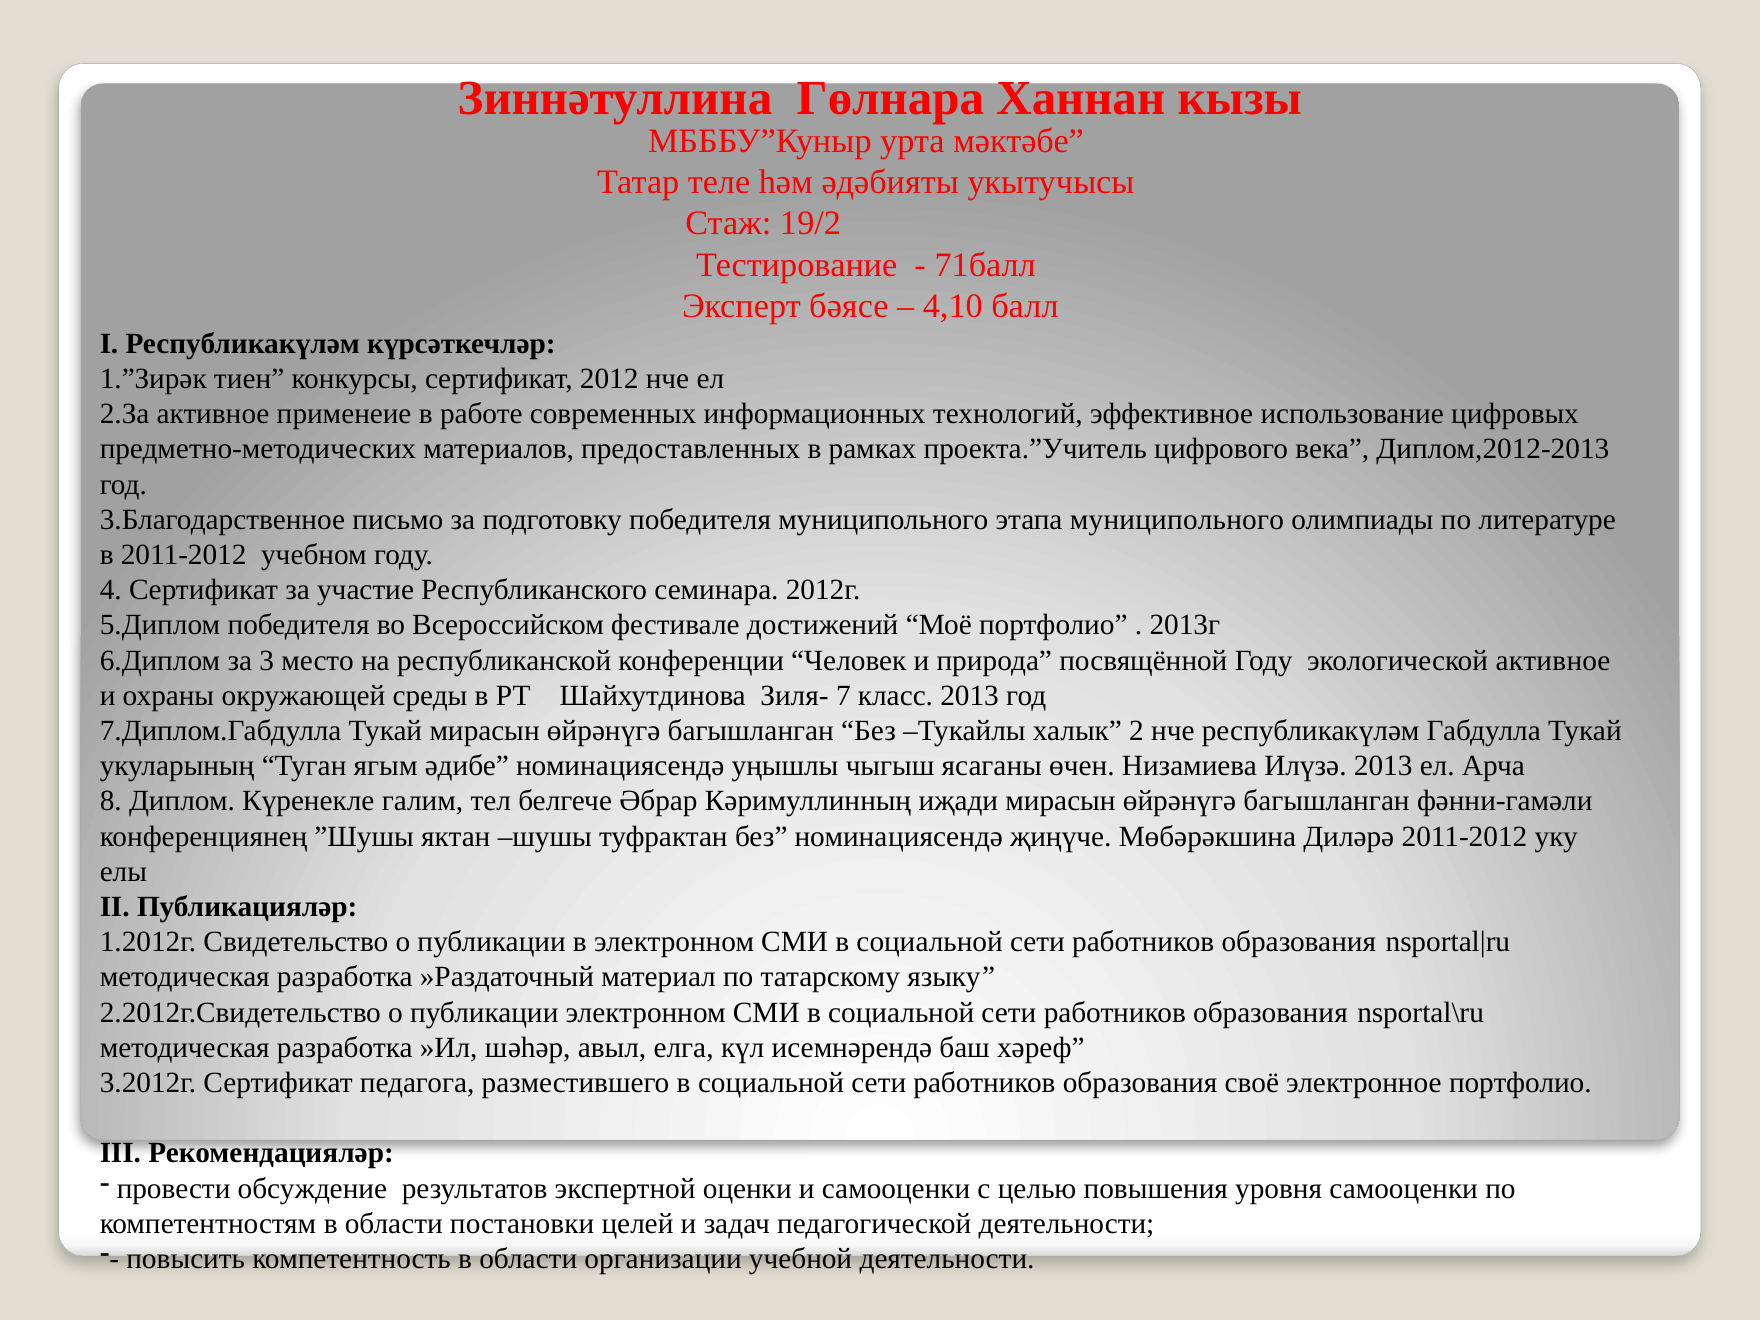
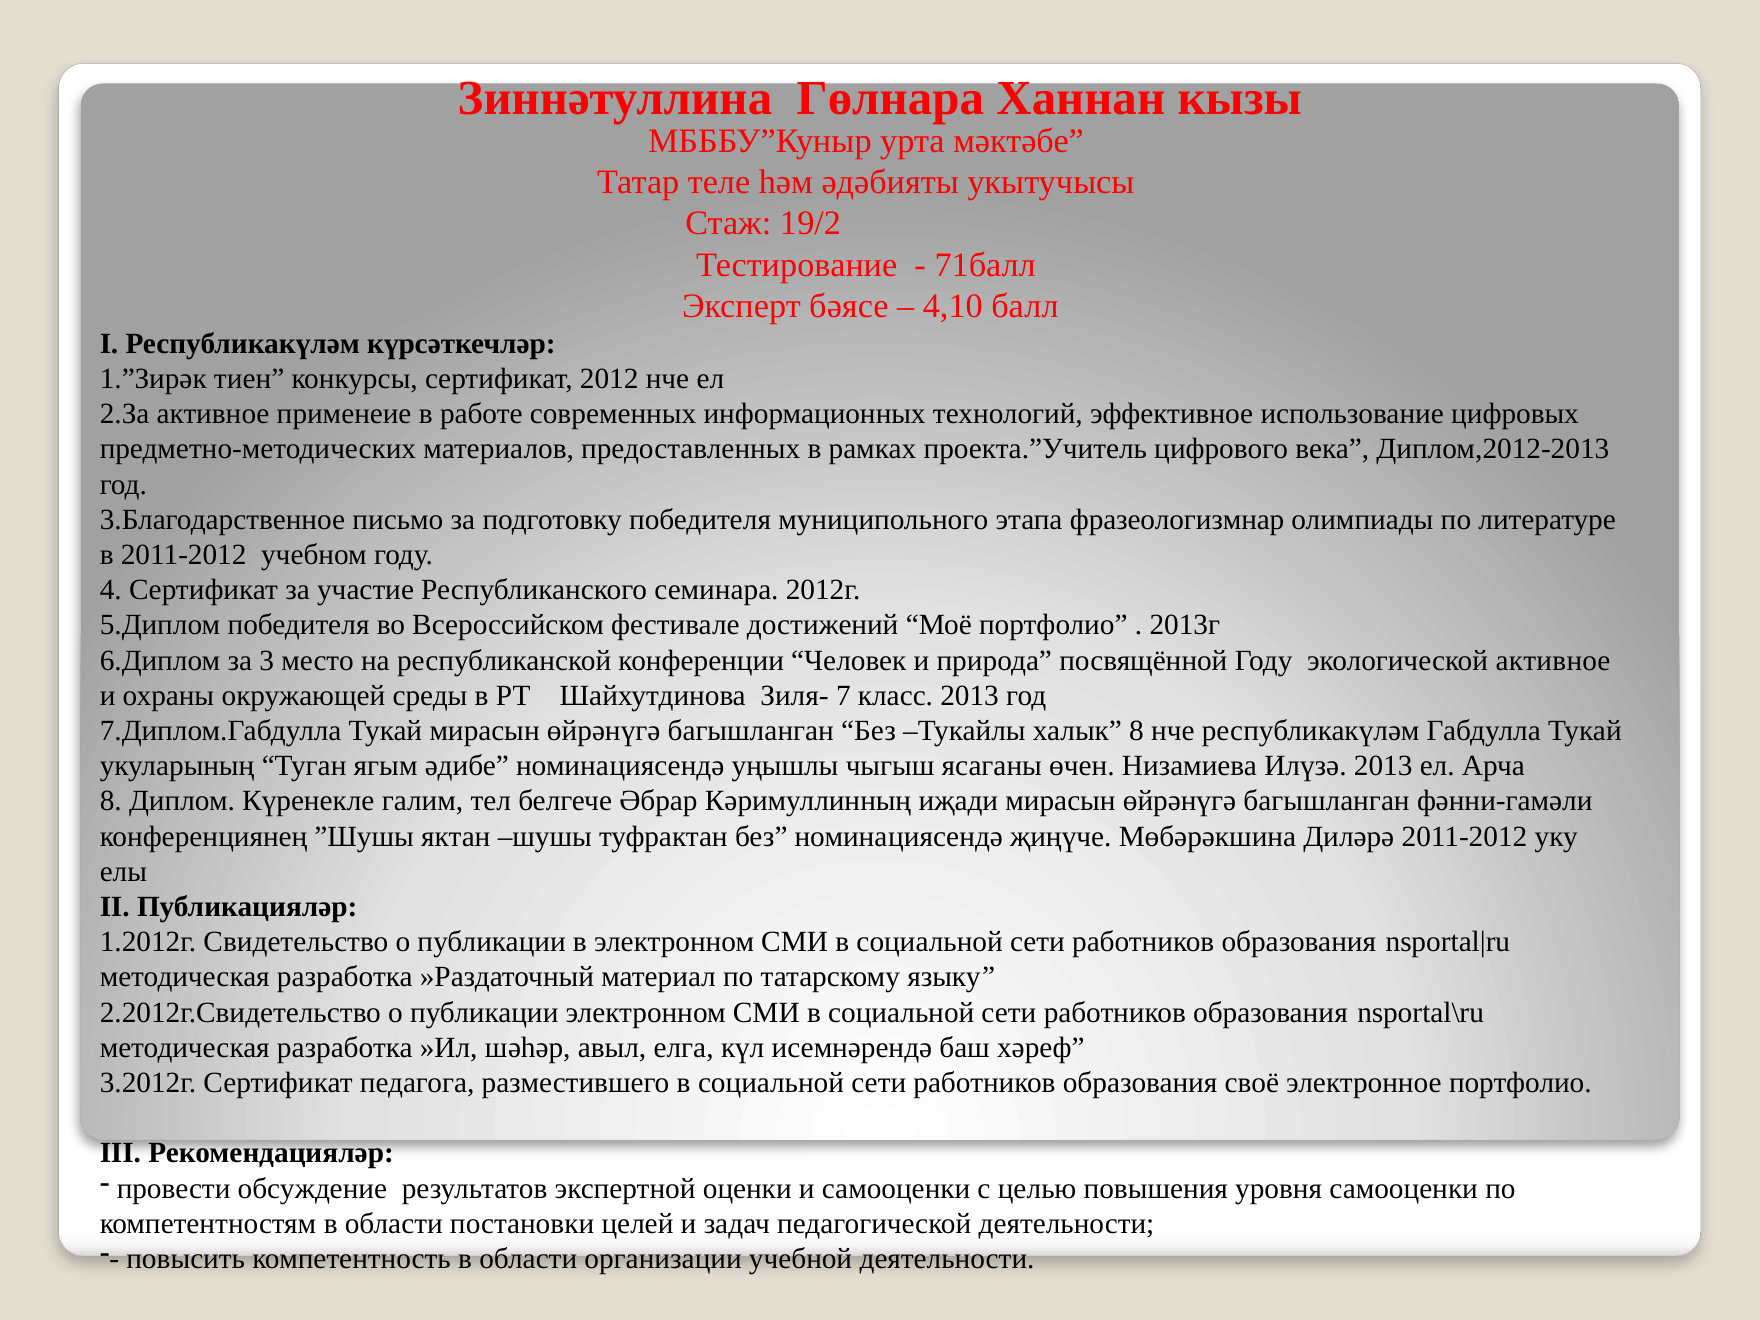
этапа муниципольного: муниципольного -> фразеологизмнар
халык 2: 2 -> 8
